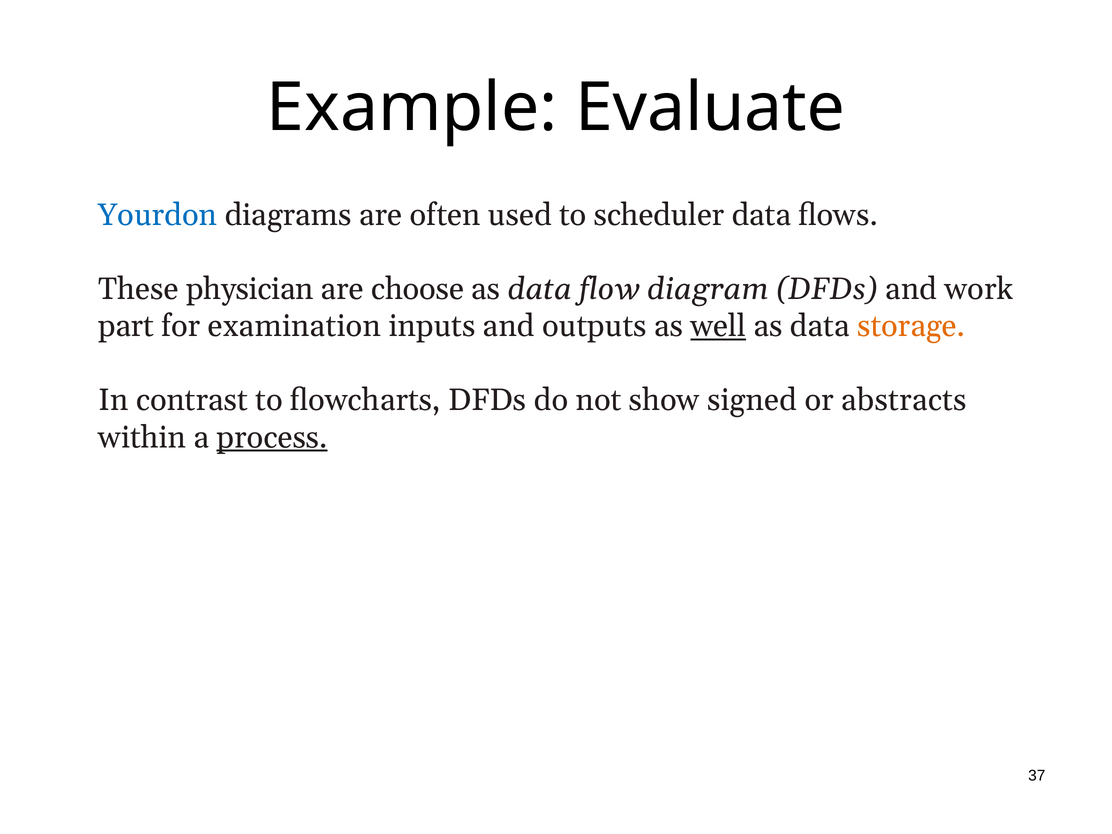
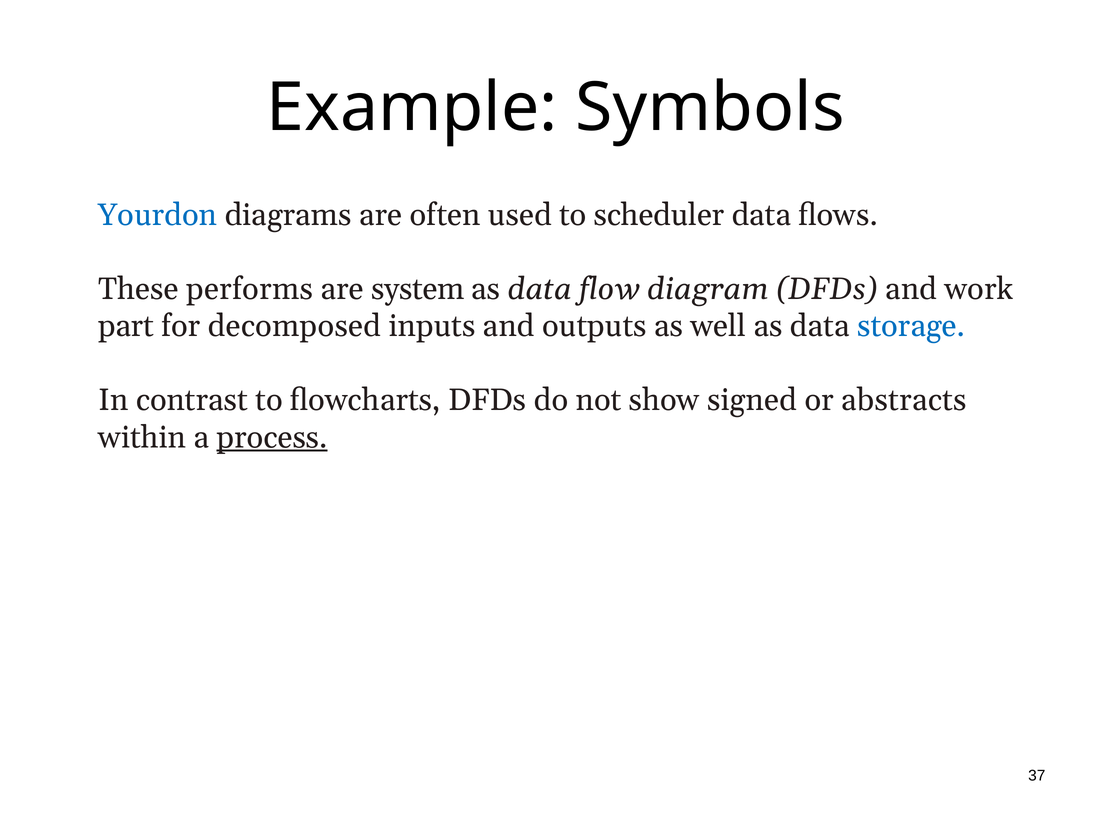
Evaluate: Evaluate -> Symbols
physician: physician -> performs
choose: choose -> system
examination: examination -> decomposed
well underline: present -> none
storage colour: orange -> blue
